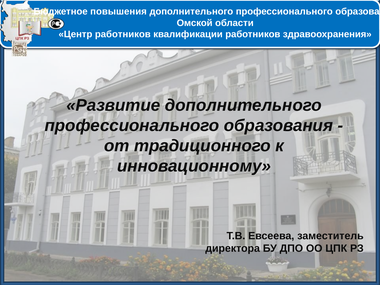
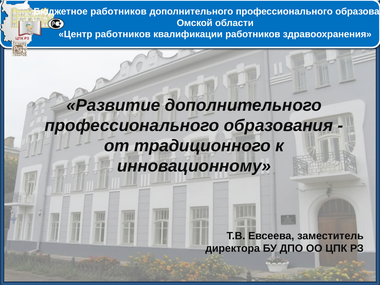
Бюджетное повышения: повышения -> работников
